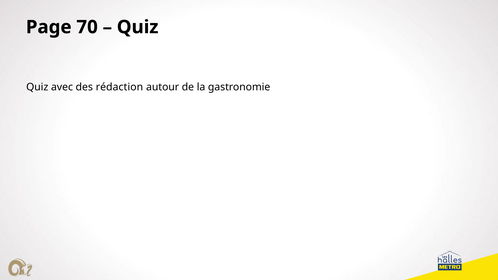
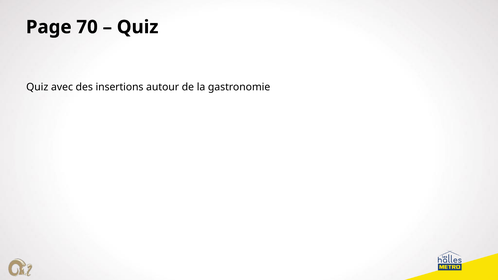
rédaction: rédaction -> insertions
